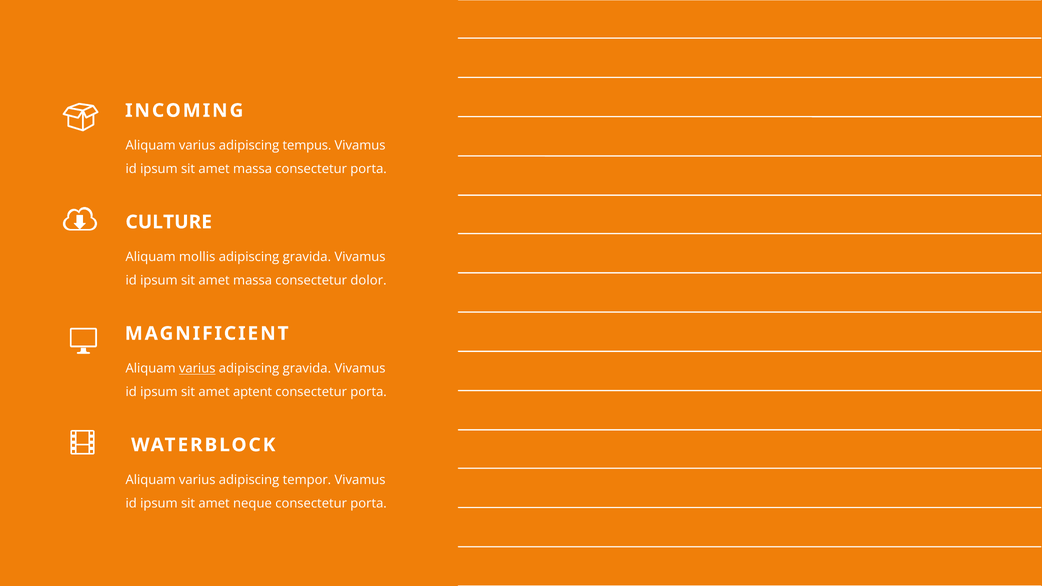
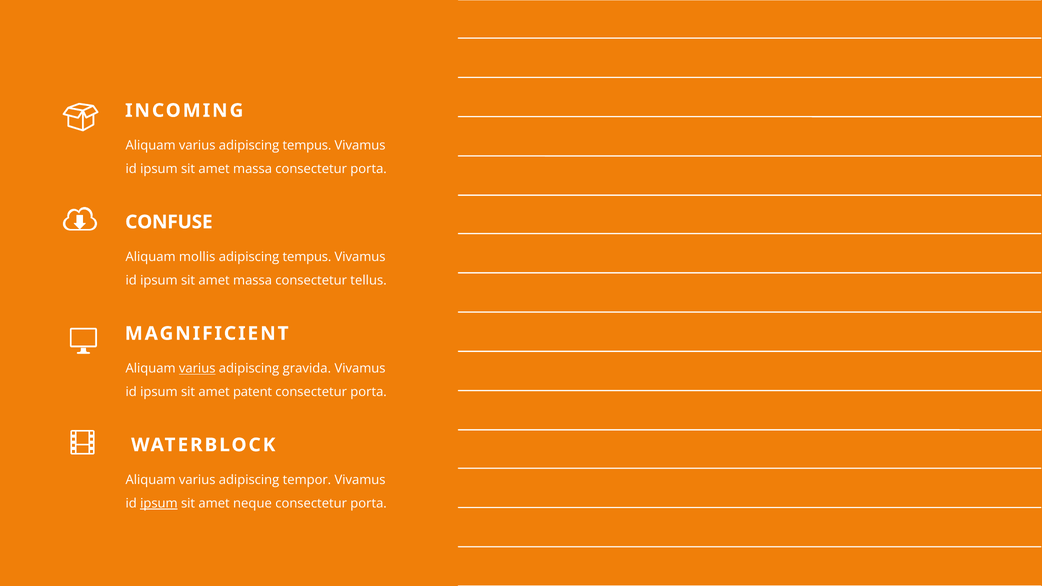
CULTURE: CULTURE -> CONFUSE
gravida at (307, 257): gravida -> tempus
dolor: dolor -> tellus
aptent: aptent -> patent
ipsum at (159, 504) underline: none -> present
